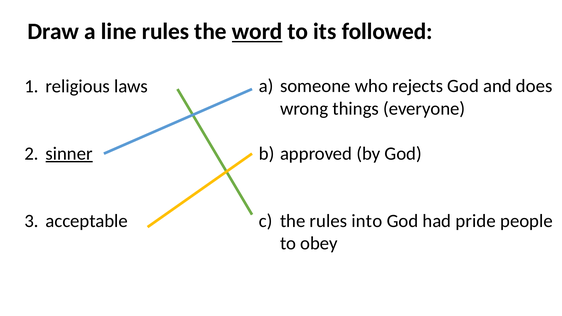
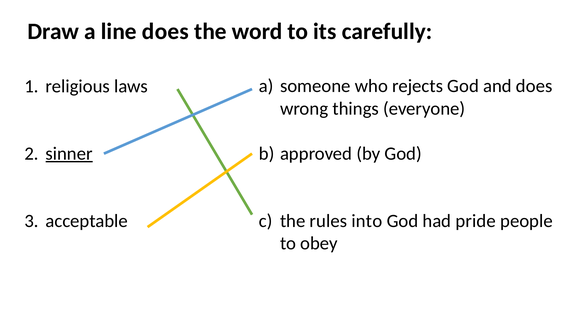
line rules: rules -> does
word underline: present -> none
followed: followed -> carefully
